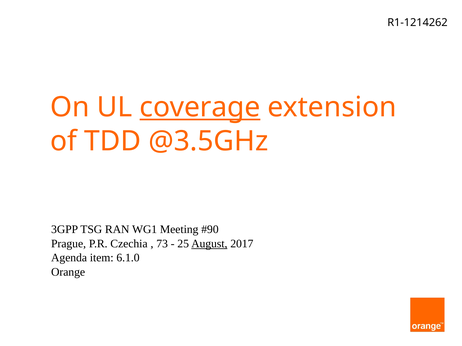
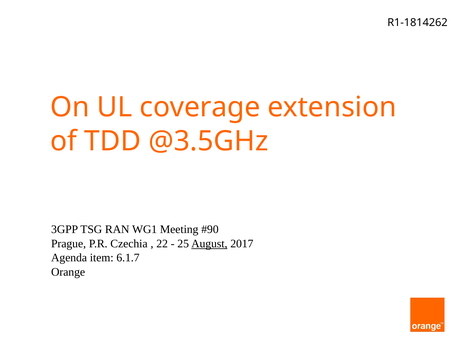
R1-1214262: R1-1214262 -> R1-1814262
coverage underline: present -> none
73: 73 -> 22
6.1.0: 6.1.0 -> 6.1.7
